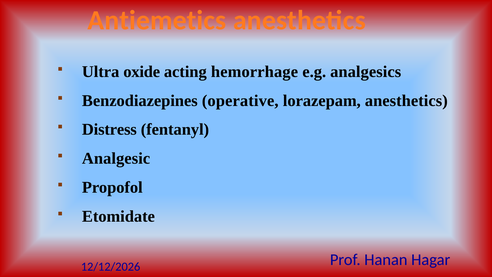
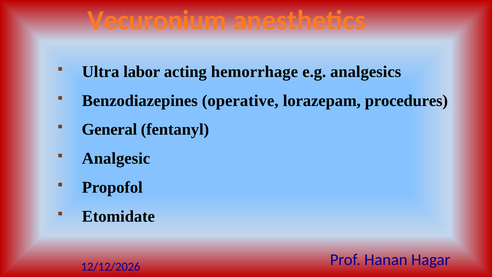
Antiemetics: Antiemetics -> Vecuronium
oxide: oxide -> labor
lorazepam anesthetics: anesthetics -> procedures
Distress: Distress -> General
